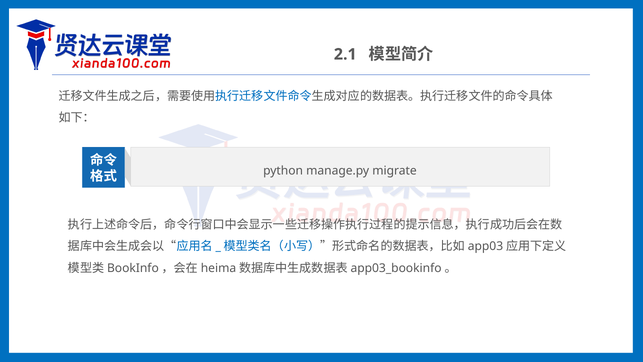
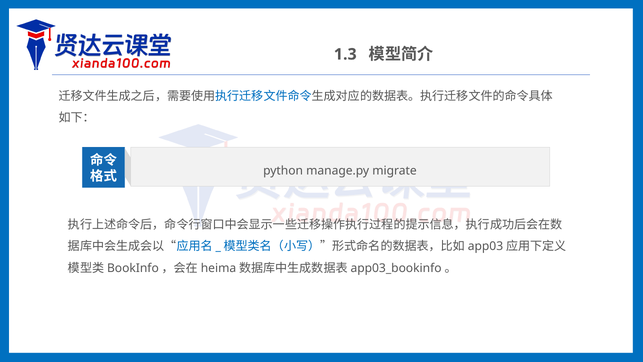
2.1: 2.1 -> 1.3
